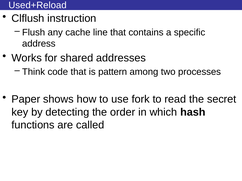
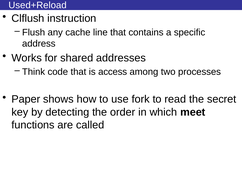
pattern: pattern -> access
hash: hash -> meet
